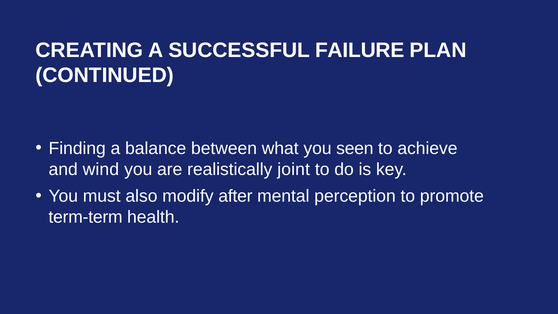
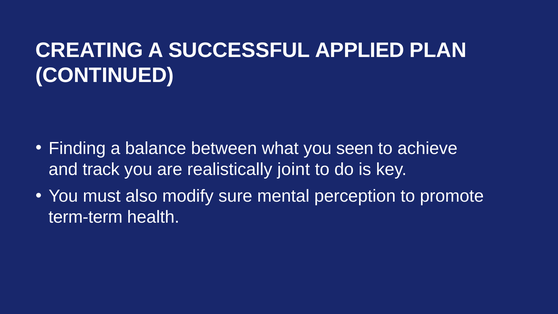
FAILURE: FAILURE -> APPLIED
wind: wind -> track
after: after -> sure
